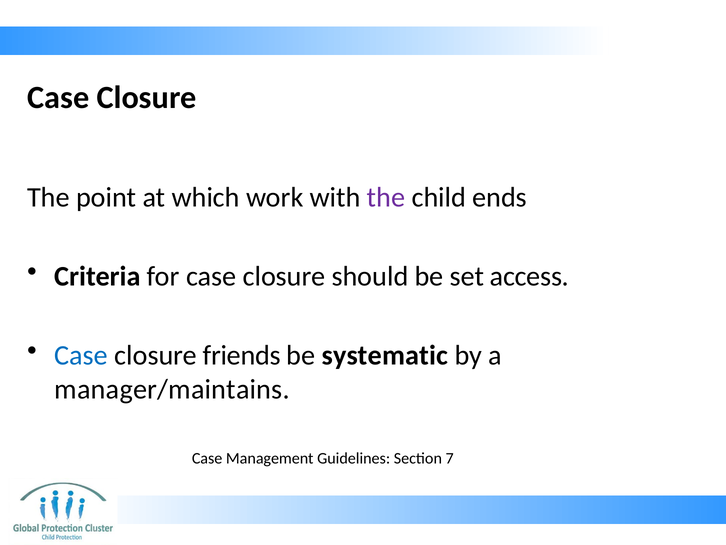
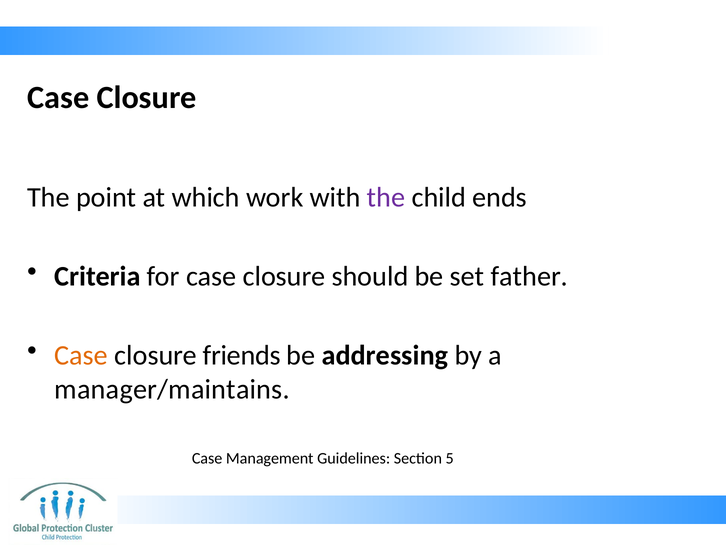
access: access -> father
Case at (81, 355) colour: blue -> orange
systematic: systematic -> addressing
7: 7 -> 5
